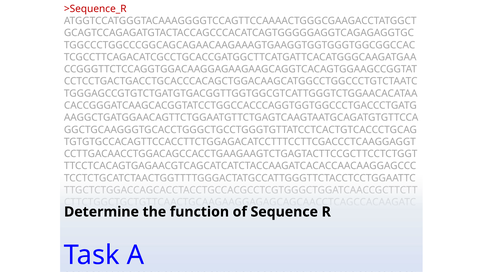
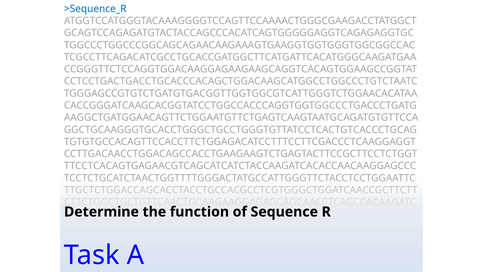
>Sequence_R colour: red -> blue
